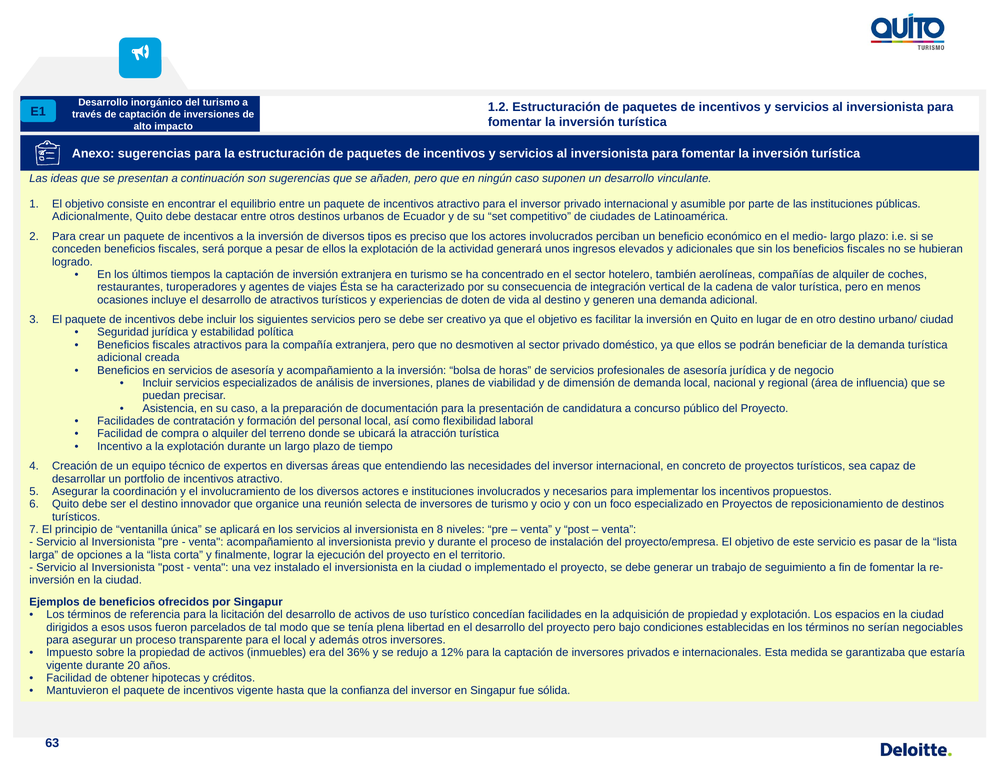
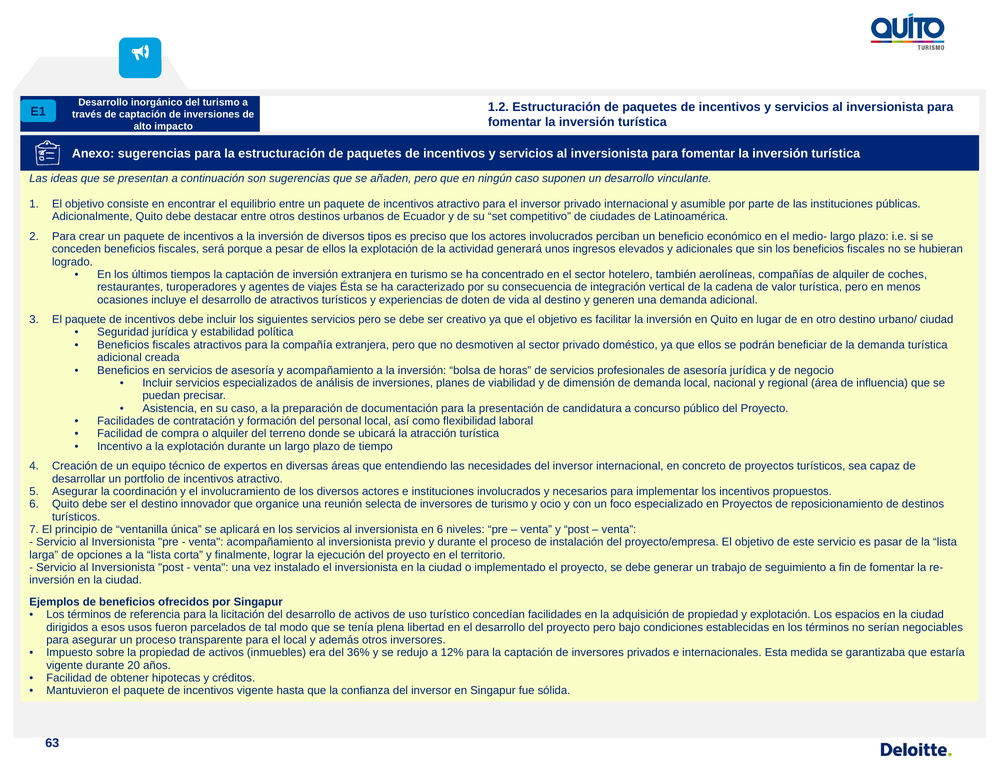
en 8: 8 -> 6
